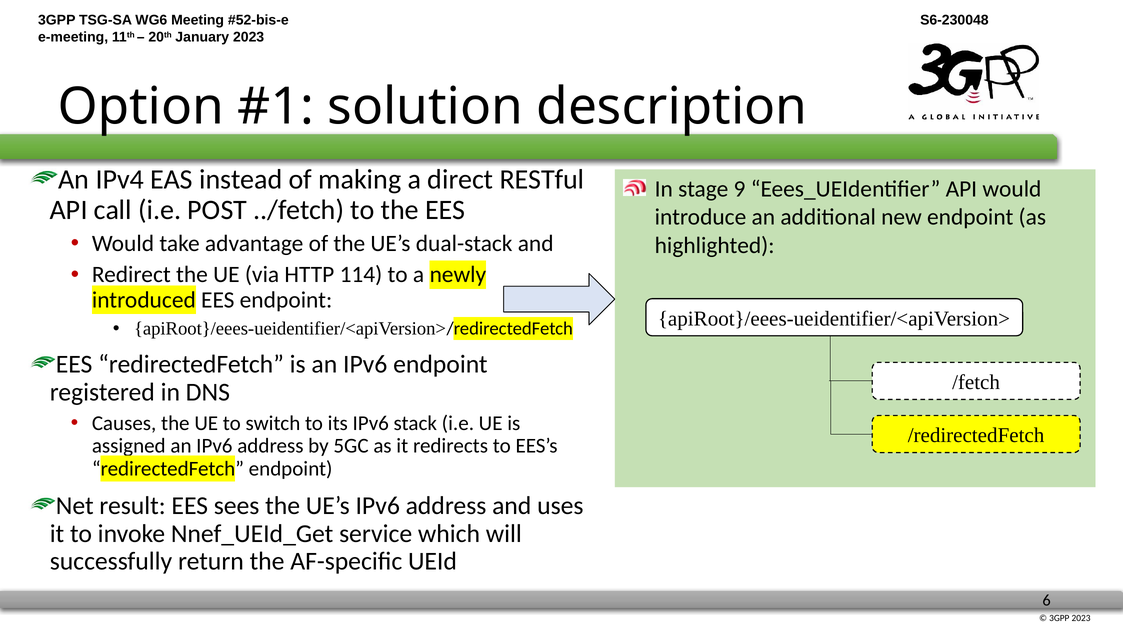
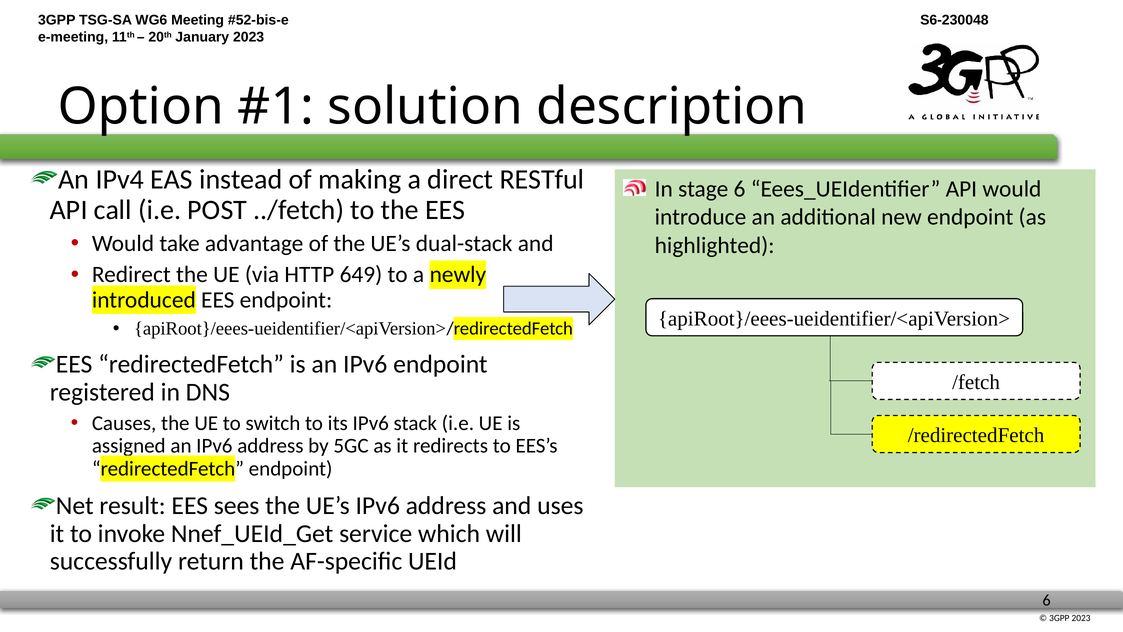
stage 9: 9 -> 6
114: 114 -> 649
